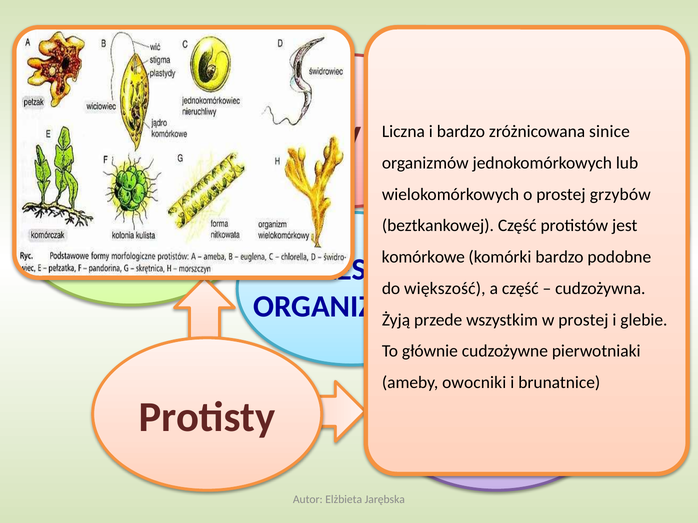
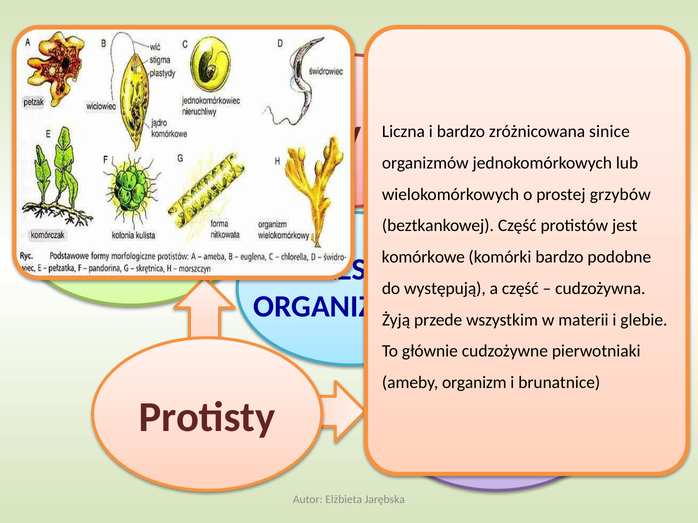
większość: większość -> występują
w prostej: prostej -> materii
owocniki: owocniki -> organizm
